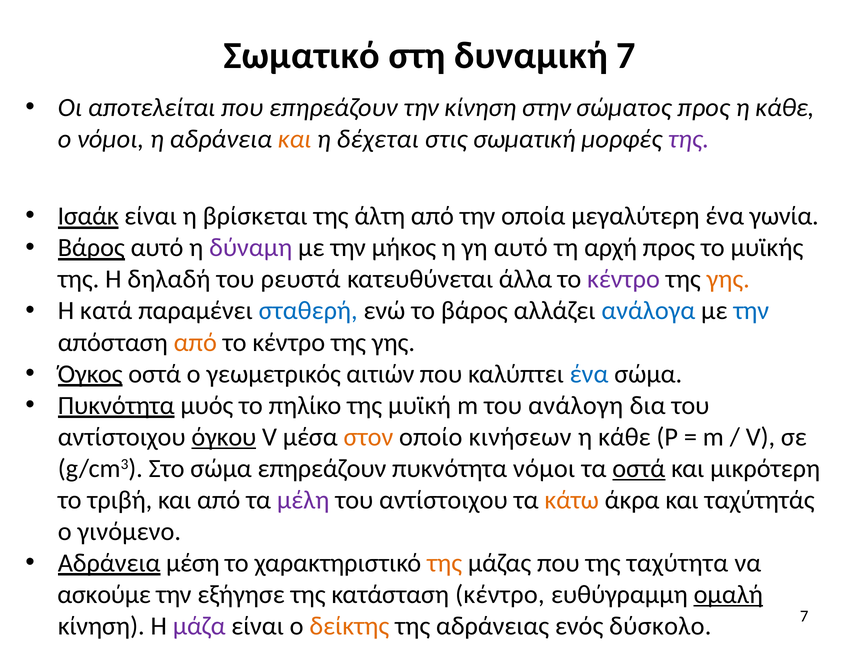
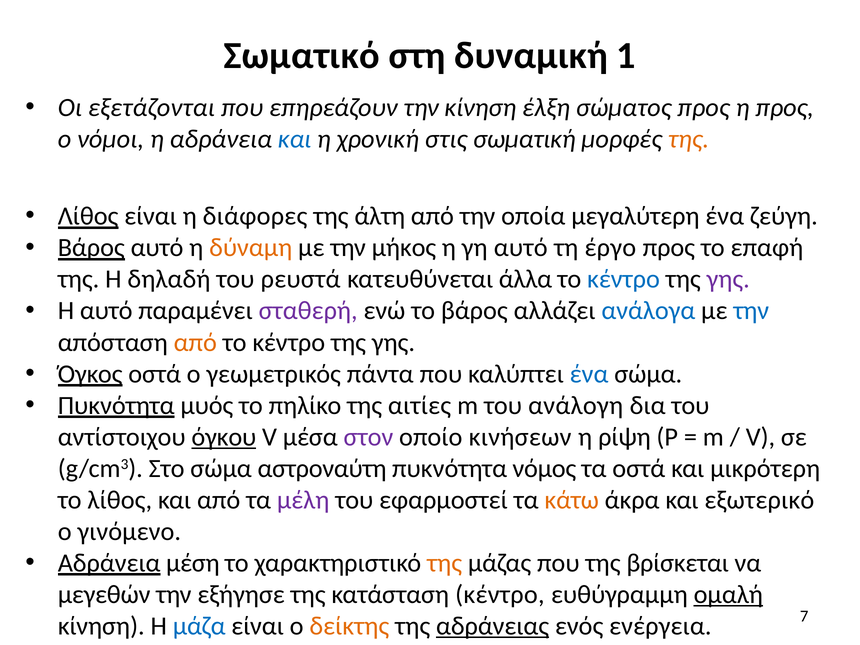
δυναμική 7: 7 -> 1
αποτελείται: αποτελείται -> εξετάζονται
στην: στην -> έλξη
κάθε at (785, 107): κάθε -> προς
και at (295, 139) colour: orange -> blue
δέχεται: δέχεται -> χρονική
της at (689, 139) colour: purple -> orange
Ισαάκ at (88, 216): Ισαάκ -> Λίθος
βρίσκεται: βρίσκεται -> διάφορες
γωνία: γωνία -> ζεύγη
δύναμη colour: purple -> orange
αρχή: αρχή -> έργο
μυϊκής: μυϊκής -> επαφή
κέντρο at (623, 279) colour: purple -> blue
γης at (728, 279) colour: orange -> purple
Η κατά: κατά -> αυτό
σταθερή colour: blue -> purple
αιτιών: αιτιών -> πάντα
μυϊκή: μυϊκή -> αιτίες
στον colour: orange -> purple
κάθε at (624, 437): κάθε -> ρίψη
σώμα επηρεάζουν: επηρεάζουν -> αστροναύτη
πυκνότητα νόμοι: νόμοι -> νόμος
οστά at (639, 468) underline: present -> none
το τριβή: τριβή -> λίθος
αντίστοιχου at (443, 500): αντίστοιχου -> εφαρμοστεί
ταχύτητάς: ταχύτητάς -> εξωτερικό
ταχύτητα: ταχύτητα -> βρίσκεται
ασκούμε: ασκούμε -> μεγεθών
μάζα colour: purple -> blue
αδράνειας underline: none -> present
δύσκολο: δύσκολο -> ενέργεια
